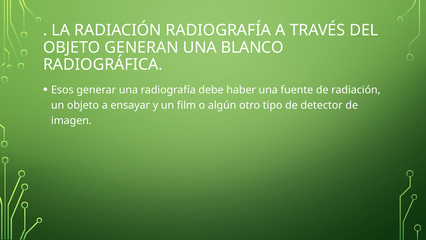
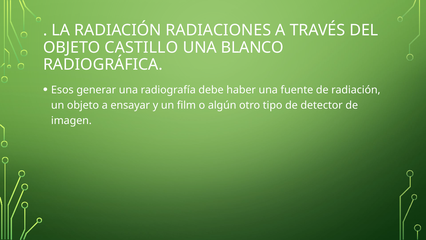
RADIACIÓN RADIOGRAFÍA: RADIOGRAFÍA -> RADIACIONES
GENERAN: GENERAN -> CASTILLO
